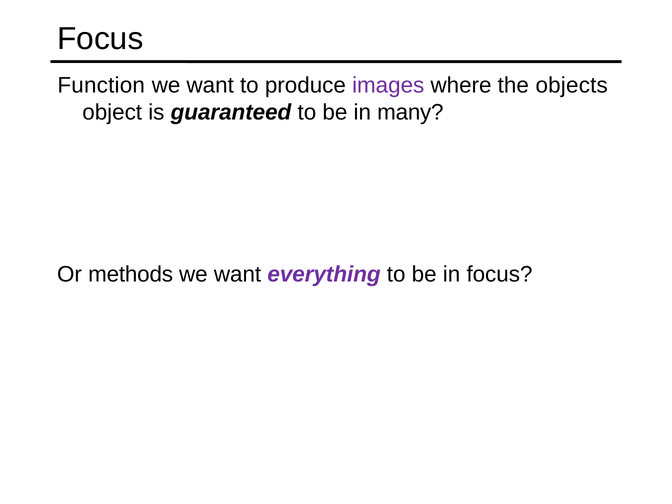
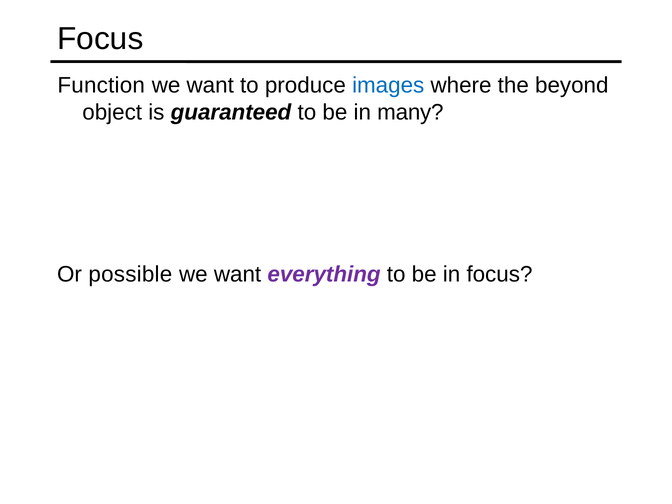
images colour: purple -> blue
objects: objects -> beyond
methods: methods -> possible
